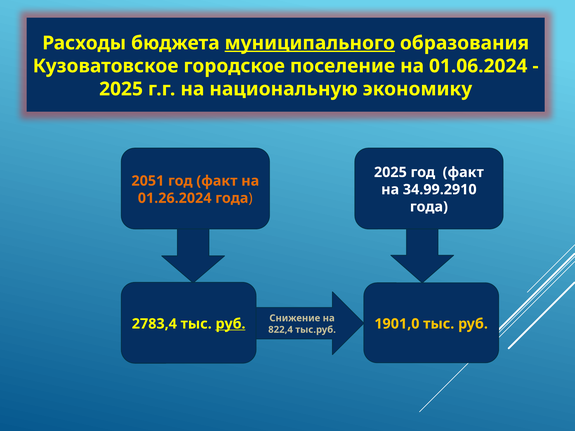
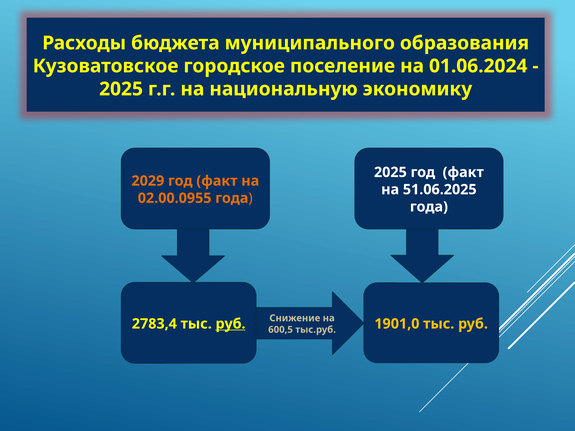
муниципального underline: present -> none
2051: 2051 -> 2029
34.99.2910: 34.99.2910 -> 51.06.2025
01.26.2024: 01.26.2024 -> 02.00.0955
822,4: 822,4 -> 600,5
